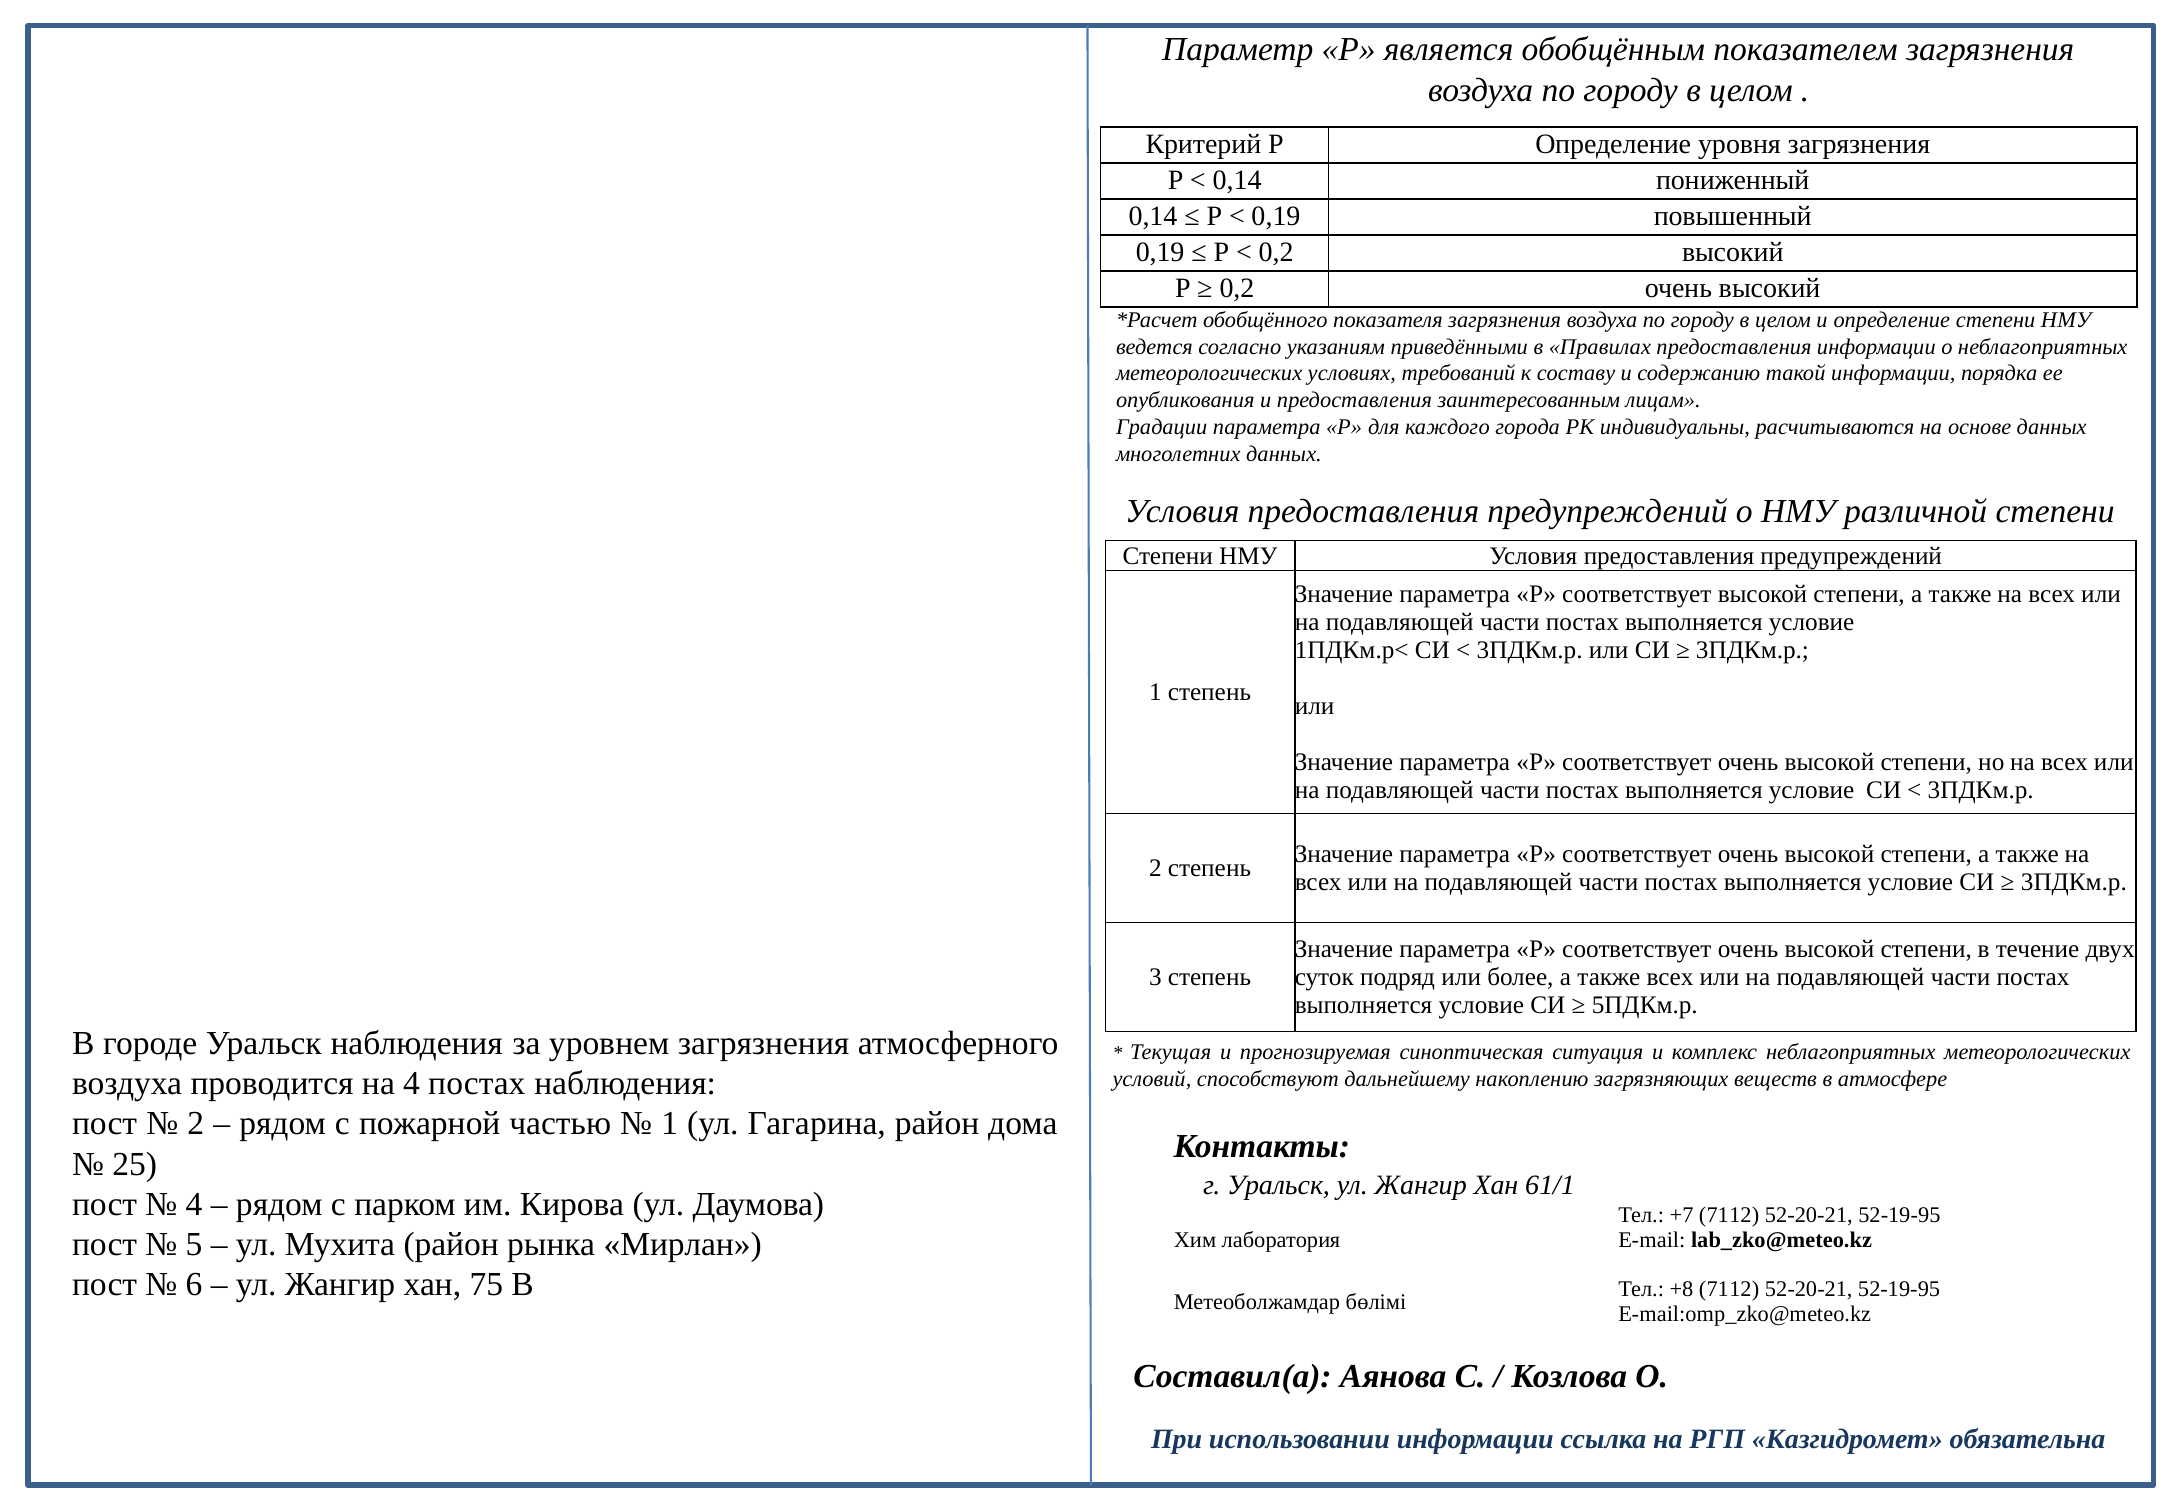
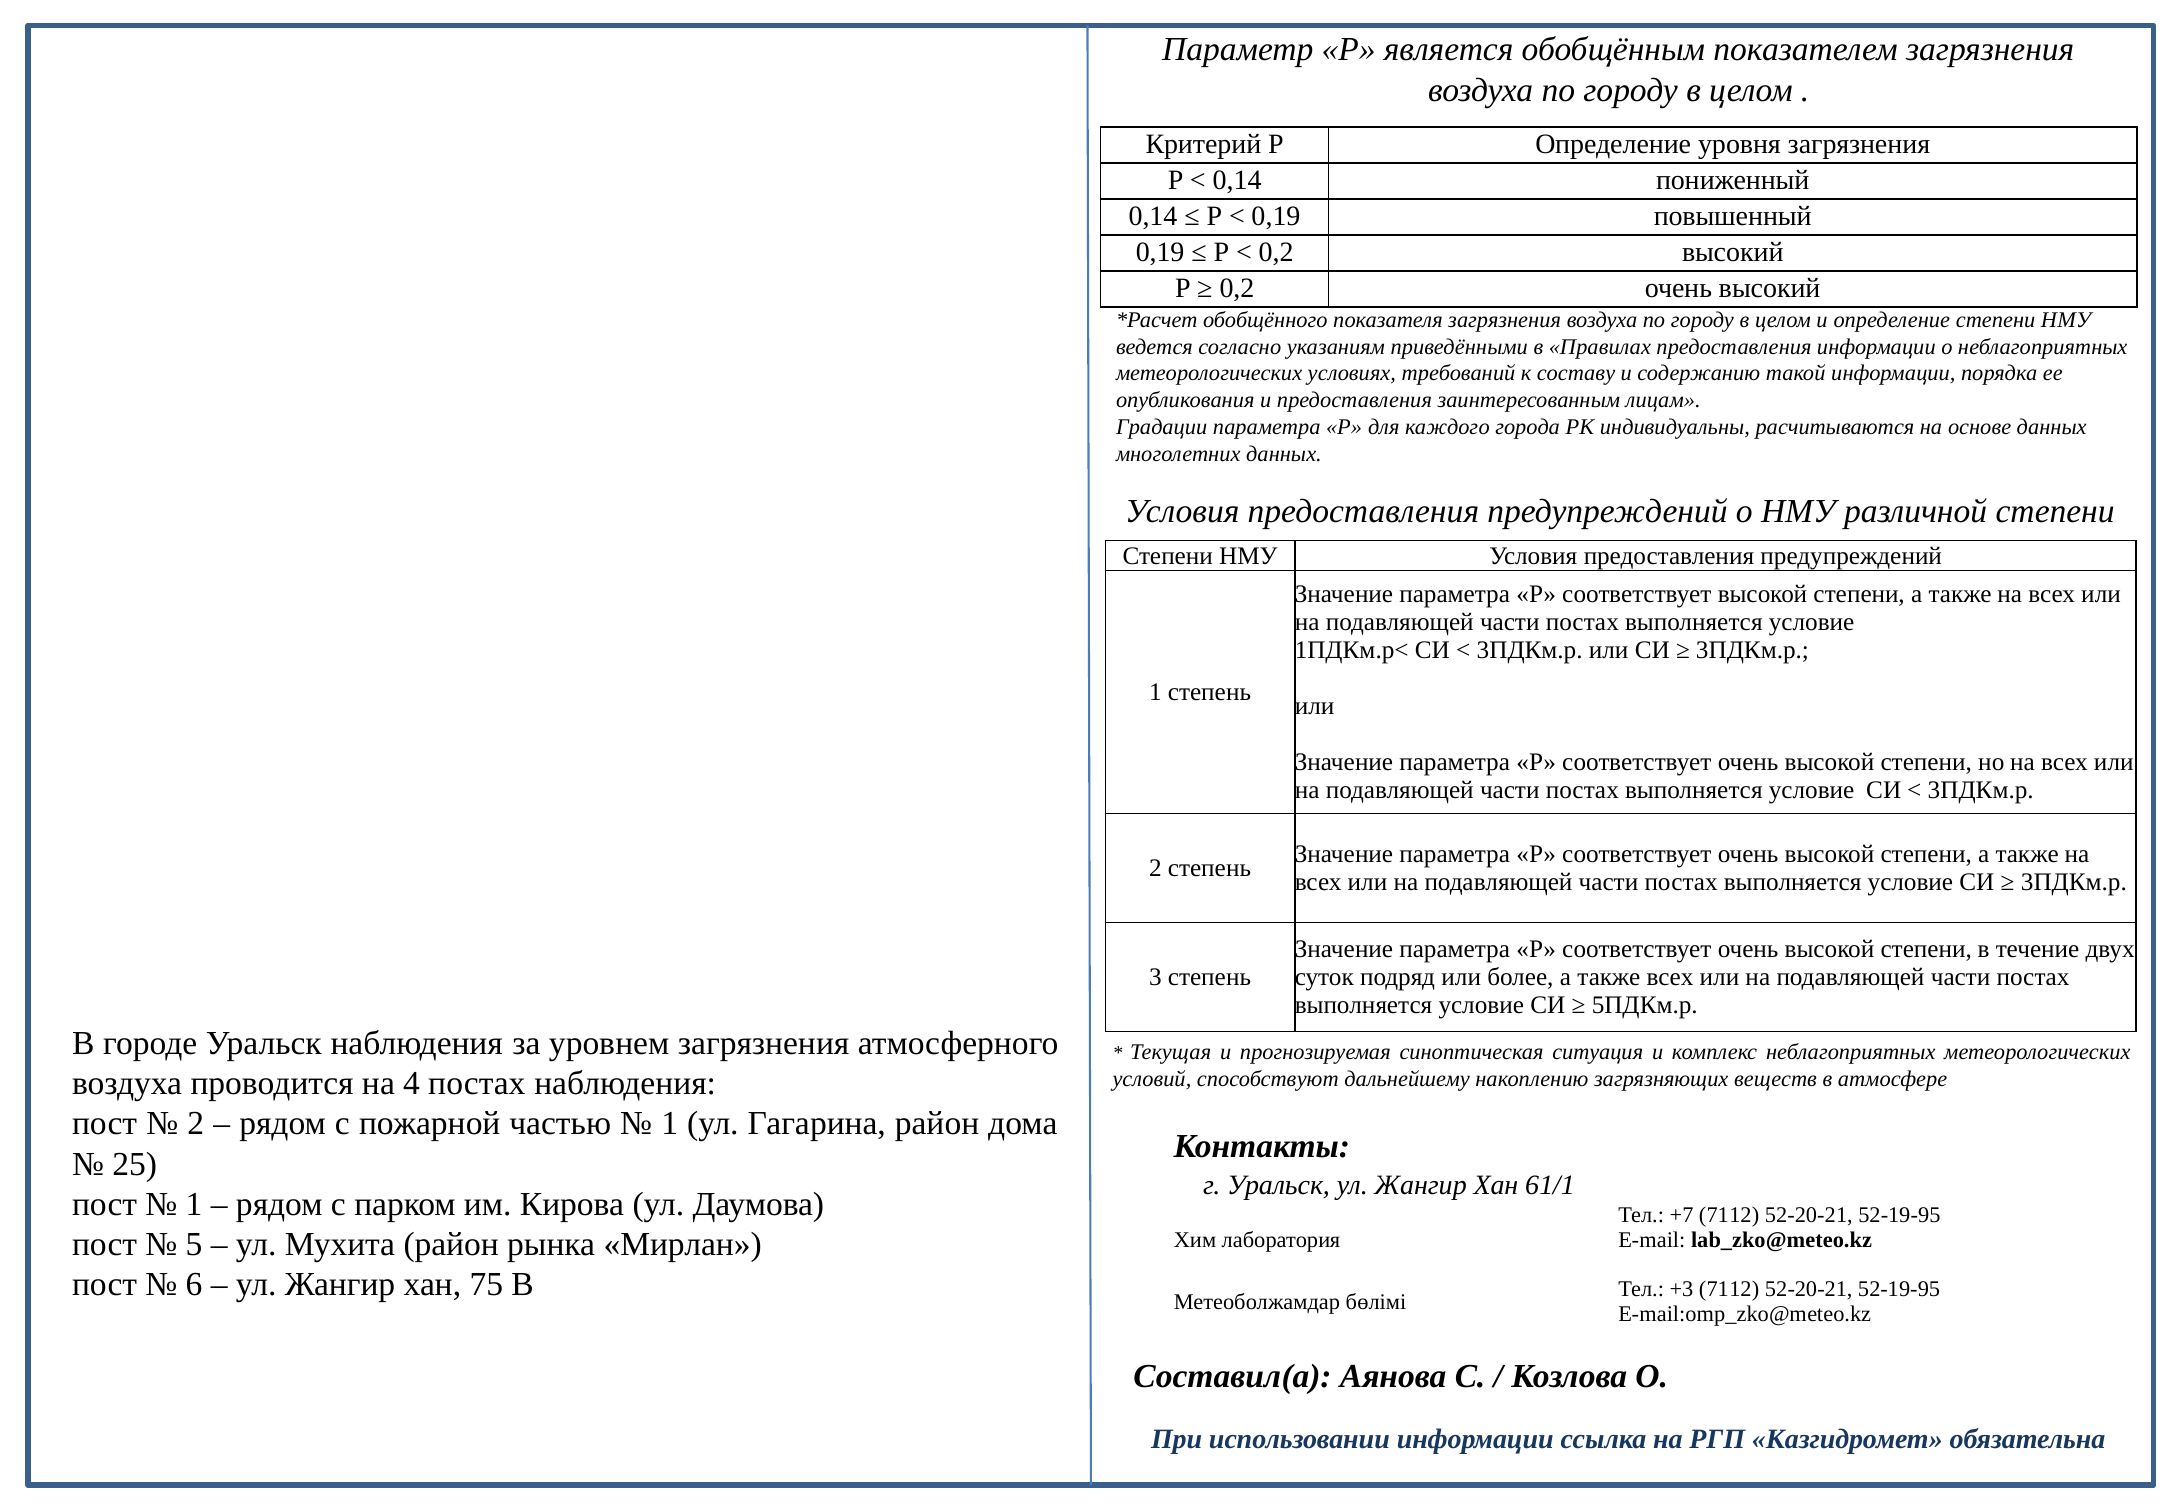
4 at (194, 1204): 4 -> 1
+8: +8 -> +3
